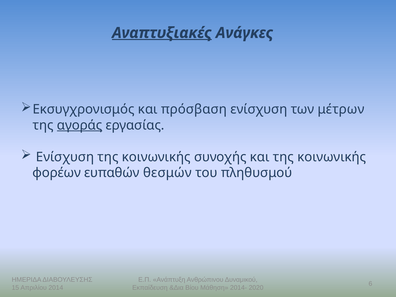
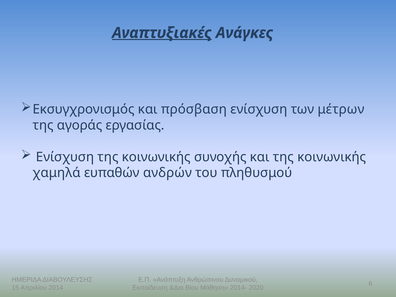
αγοράς underline: present -> none
φορέων: φορέων -> χαμηλά
θεσμών: θεσμών -> ανδρών
